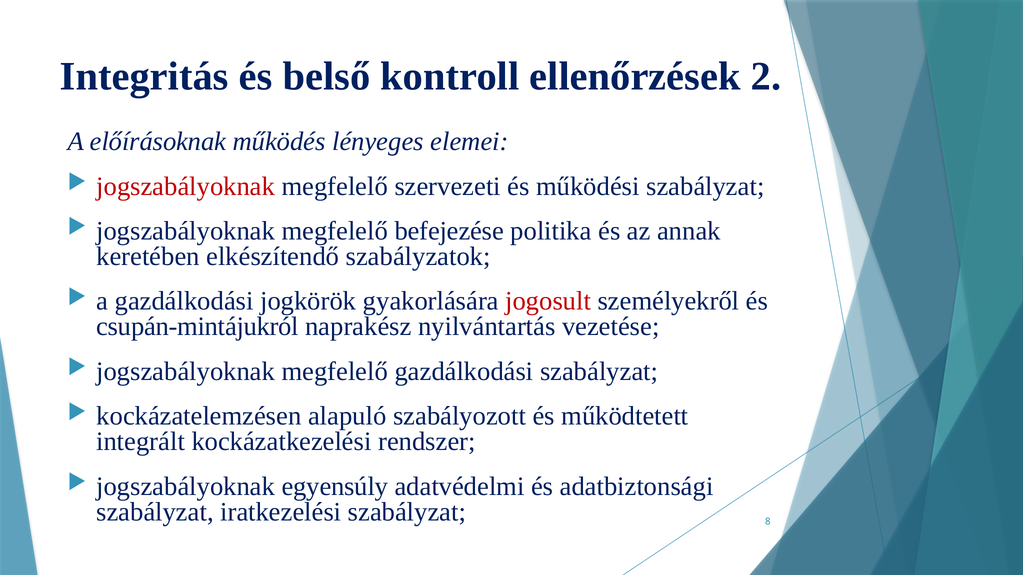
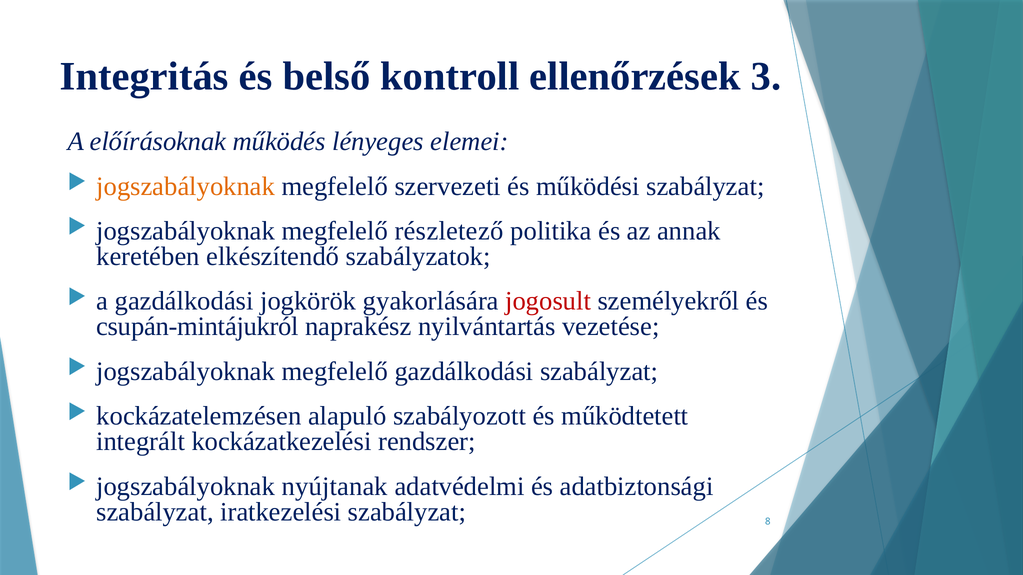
2: 2 -> 3
jogszabályoknak at (186, 186) colour: red -> orange
befejezése: befejezése -> részletező
egyensúly: egyensúly -> nyújtanak
